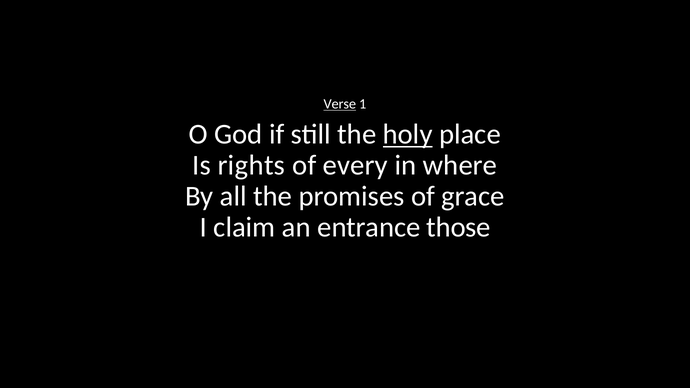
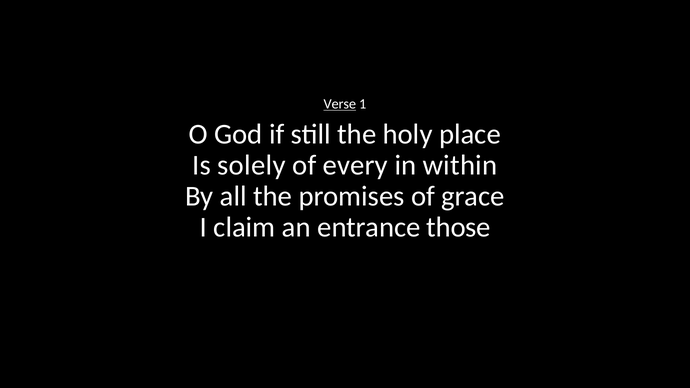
holy underline: present -> none
rights: rights -> solely
where: where -> within
